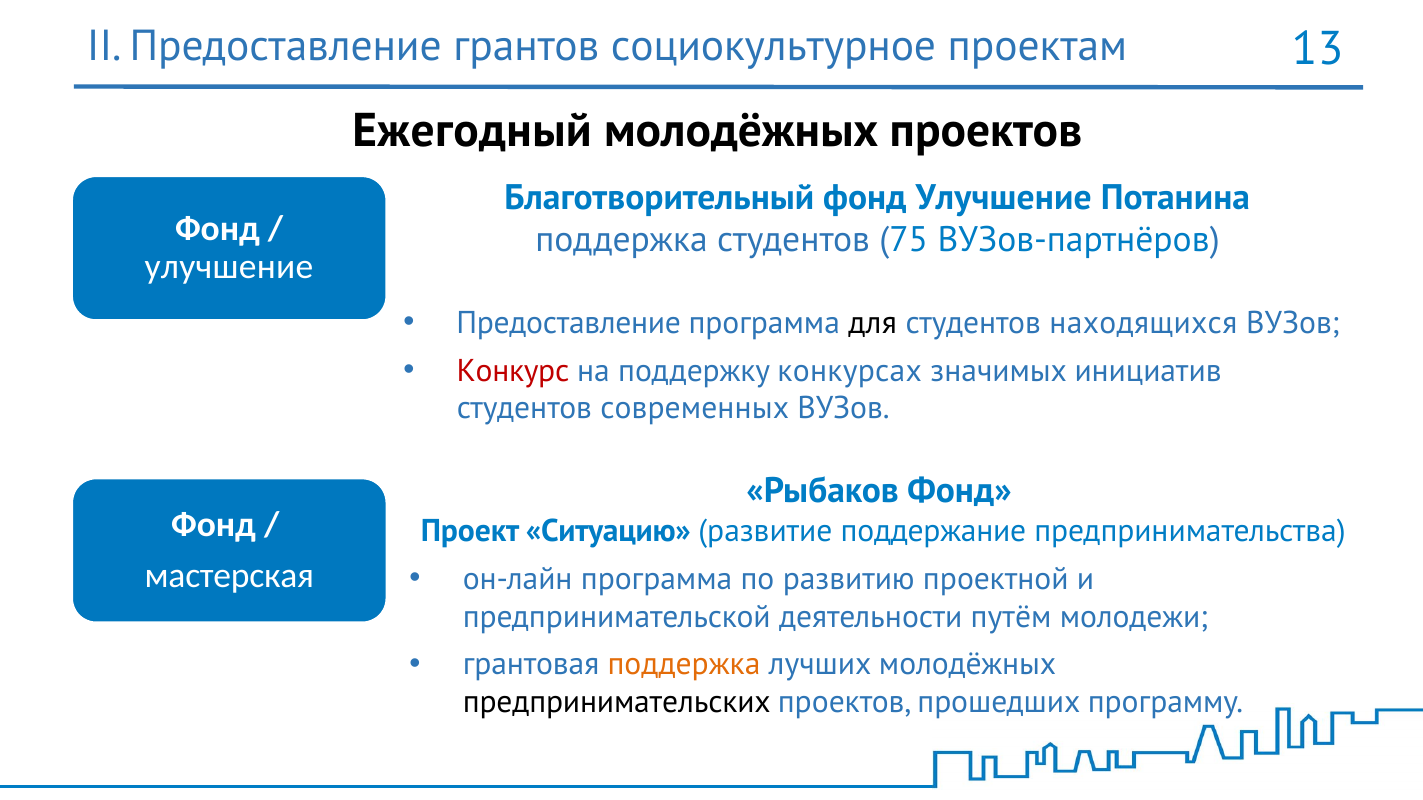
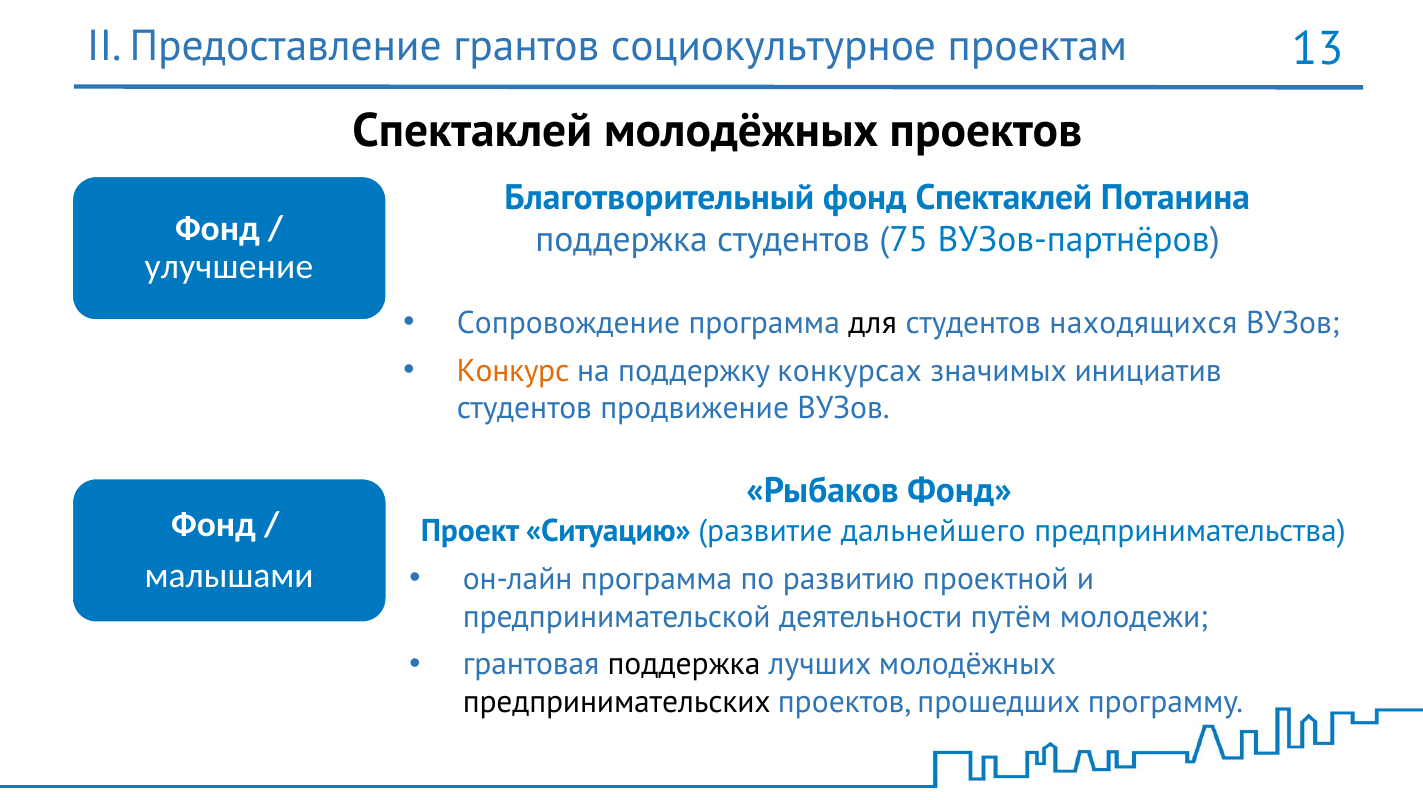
Ежегодный at (472, 130): Ежегодный -> Спектаклей
фонд Улучшение: Улучшение -> Спектаклей
Предоставление at (569, 323): Предоставление -> Сопровождение
Конкурс colour: red -> orange
современных: современных -> продвижение
поддержание: поддержание -> дальнейшего
мастерская: мастерская -> малышами
поддержка at (684, 665) colour: orange -> black
